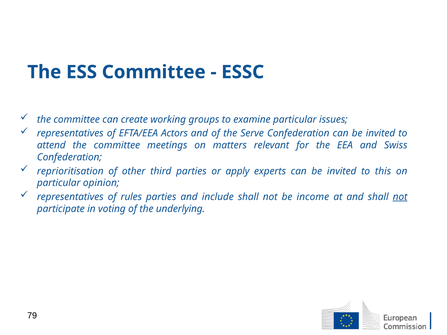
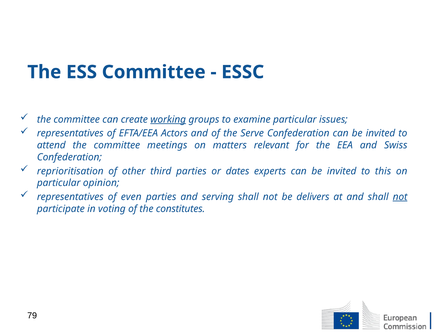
working underline: none -> present
apply: apply -> dates
rules: rules -> even
include: include -> serving
income: income -> delivers
underlying: underlying -> constitutes
